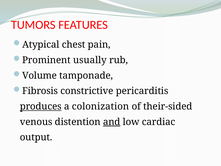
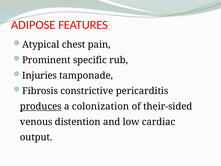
TUMORS: TUMORS -> ADIPOSE
usually: usually -> specific
Volume: Volume -> Injuries
and underline: present -> none
